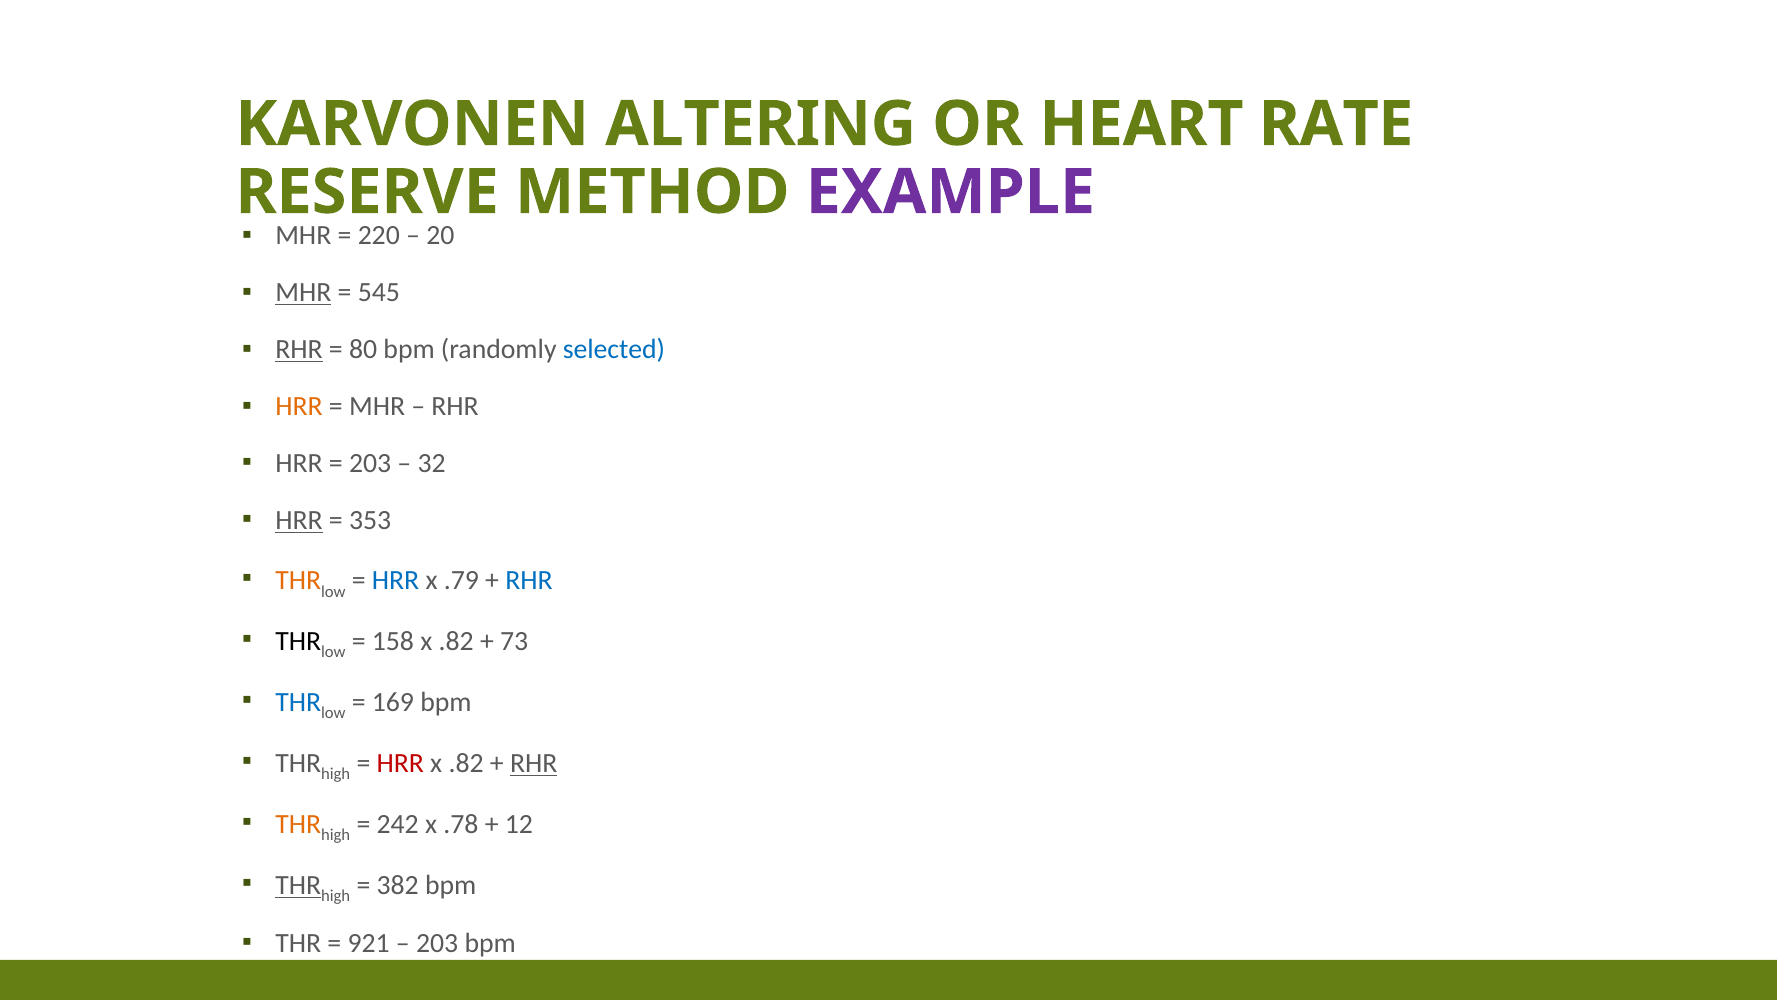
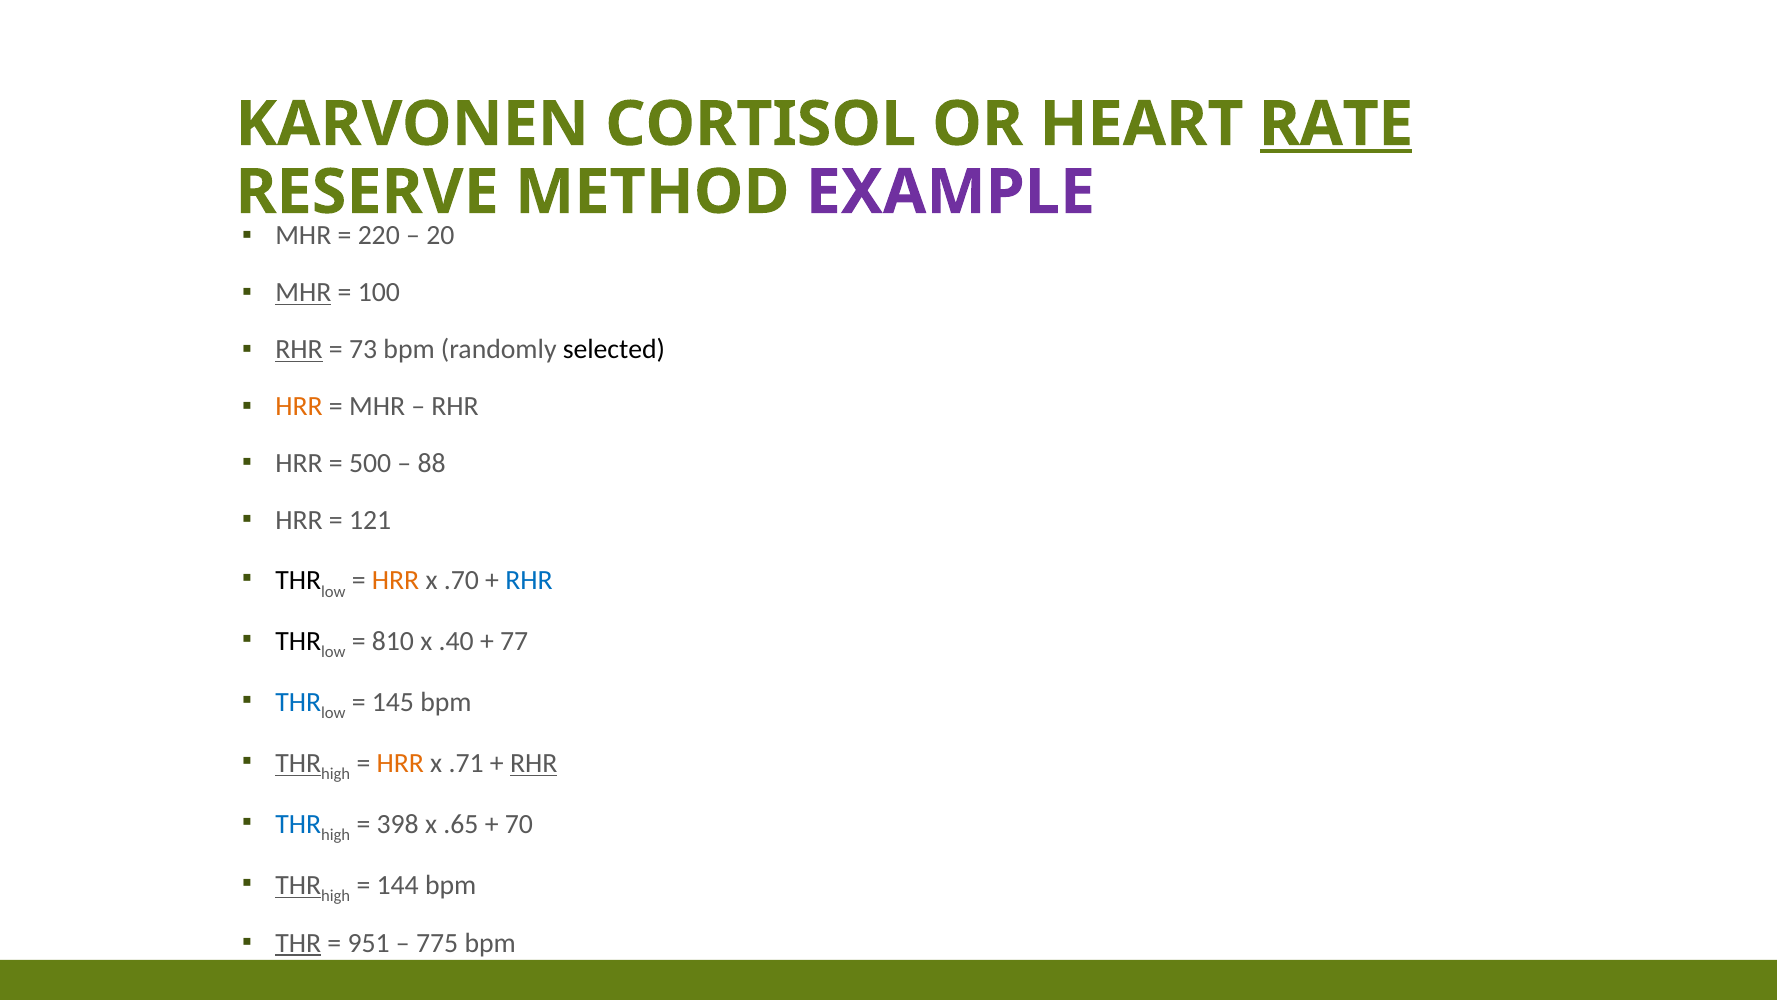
ALTERING: ALTERING -> CORTISOL
RATE underline: none -> present
545: 545 -> 100
80: 80 -> 73
selected colour: blue -> black
203 at (370, 463): 203 -> 500
32: 32 -> 88
HRR at (299, 520) underline: present -> none
353: 353 -> 121
THR at (298, 580) colour: orange -> black
HRR at (396, 580) colour: blue -> orange
.79: .79 -> .70
158: 158 -> 810
.82 at (456, 641): .82 -> .40
73: 73 -> 77
169: 169 -> 145
THR at (298, 763) underline: none -> present
HRR at (400, 763) colour: red -> orange
.82 at (466, 763): .82 -> .71
THR at (298, 824) colour: orange -> blue
242: 242 -> 398
.78: .78 -> .65
12: 12 -> 70
382: 382 -> 144
THR at (298, 943) underline: none -> present
921: 921 -> 951
203 at (437, 943): 203 -> 775
